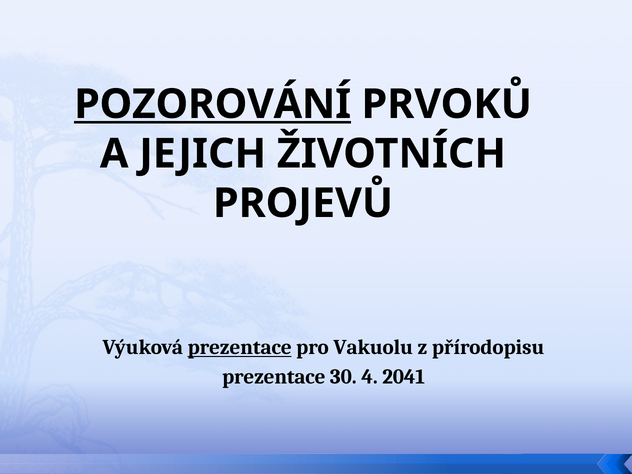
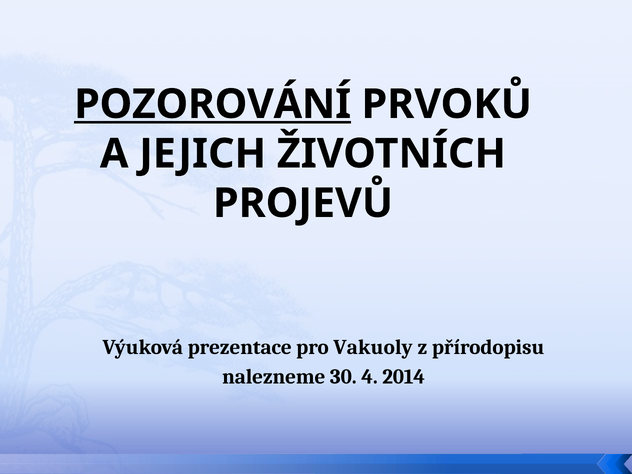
prezentace at (240, 347) underline: present -> none
Vakuolu: Vakuolu -> Vakuoly
prezentace at (274, 377): prezentace -> nalezneme
2041: 2041 -> 2014
